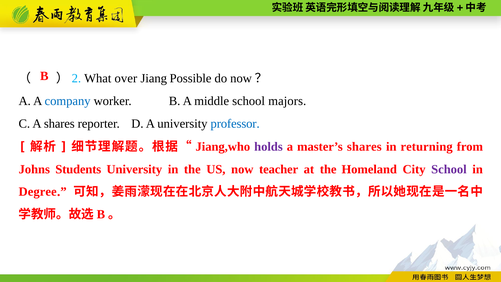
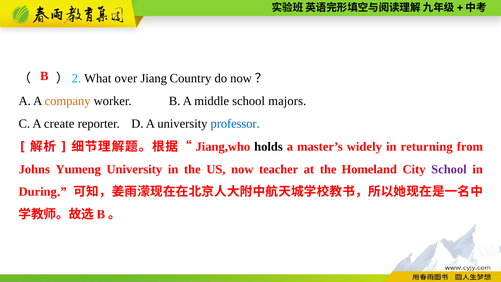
Possible: Possible -> Country
company colour: blue -> orange
A shares: shares -> create
holds colour: purple -> black
master’s shares: shares -> widely
Students: Students -> Yumeng
Degree: Degree -> During
